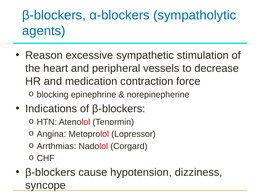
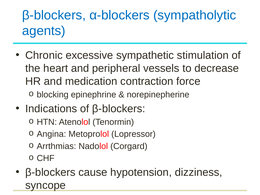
Reason: Reason -> Chronic
